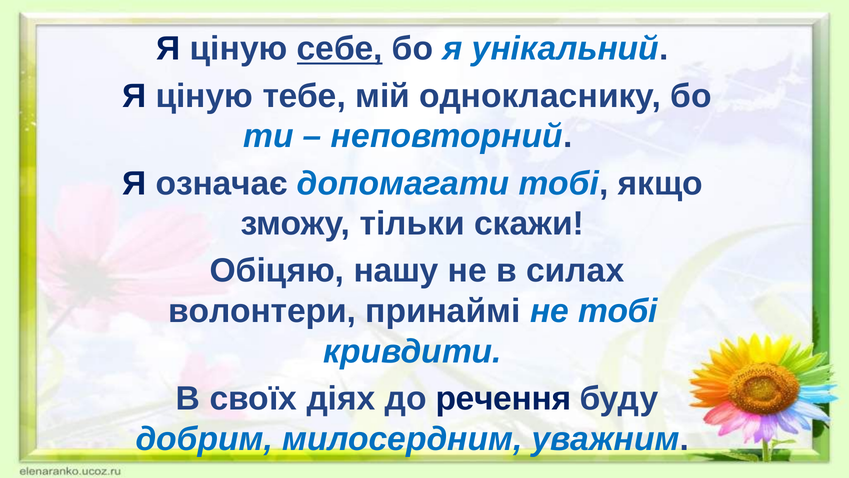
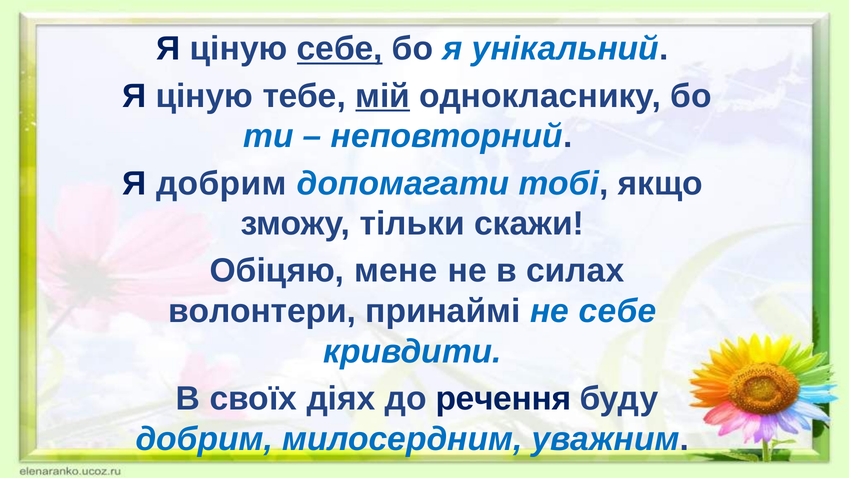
мій underline: none -> present
Я означає: означає -> добрим
нашу: нашу -> мене
не тобі: тобі -> себе
